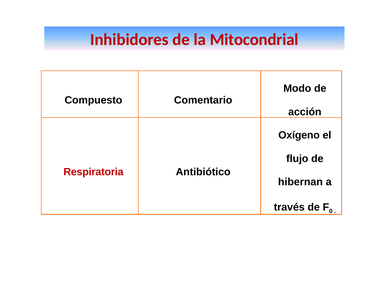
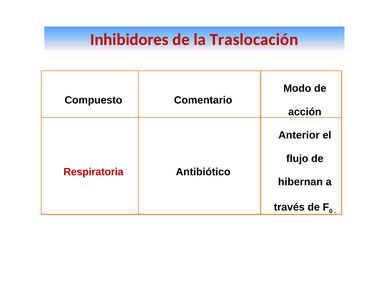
Mitocondrial: Mitocondrial -> Traslocación
Oxígeno: Oxígeno -> Anterior
